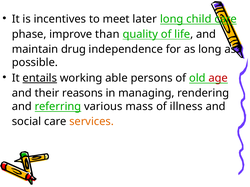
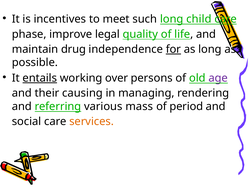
later: later -> such
than: than -> legal
for underline: none -> present
able: able -> over
age colour: red -> purple
reasons: reasons -> causing
illness: illness -> period
